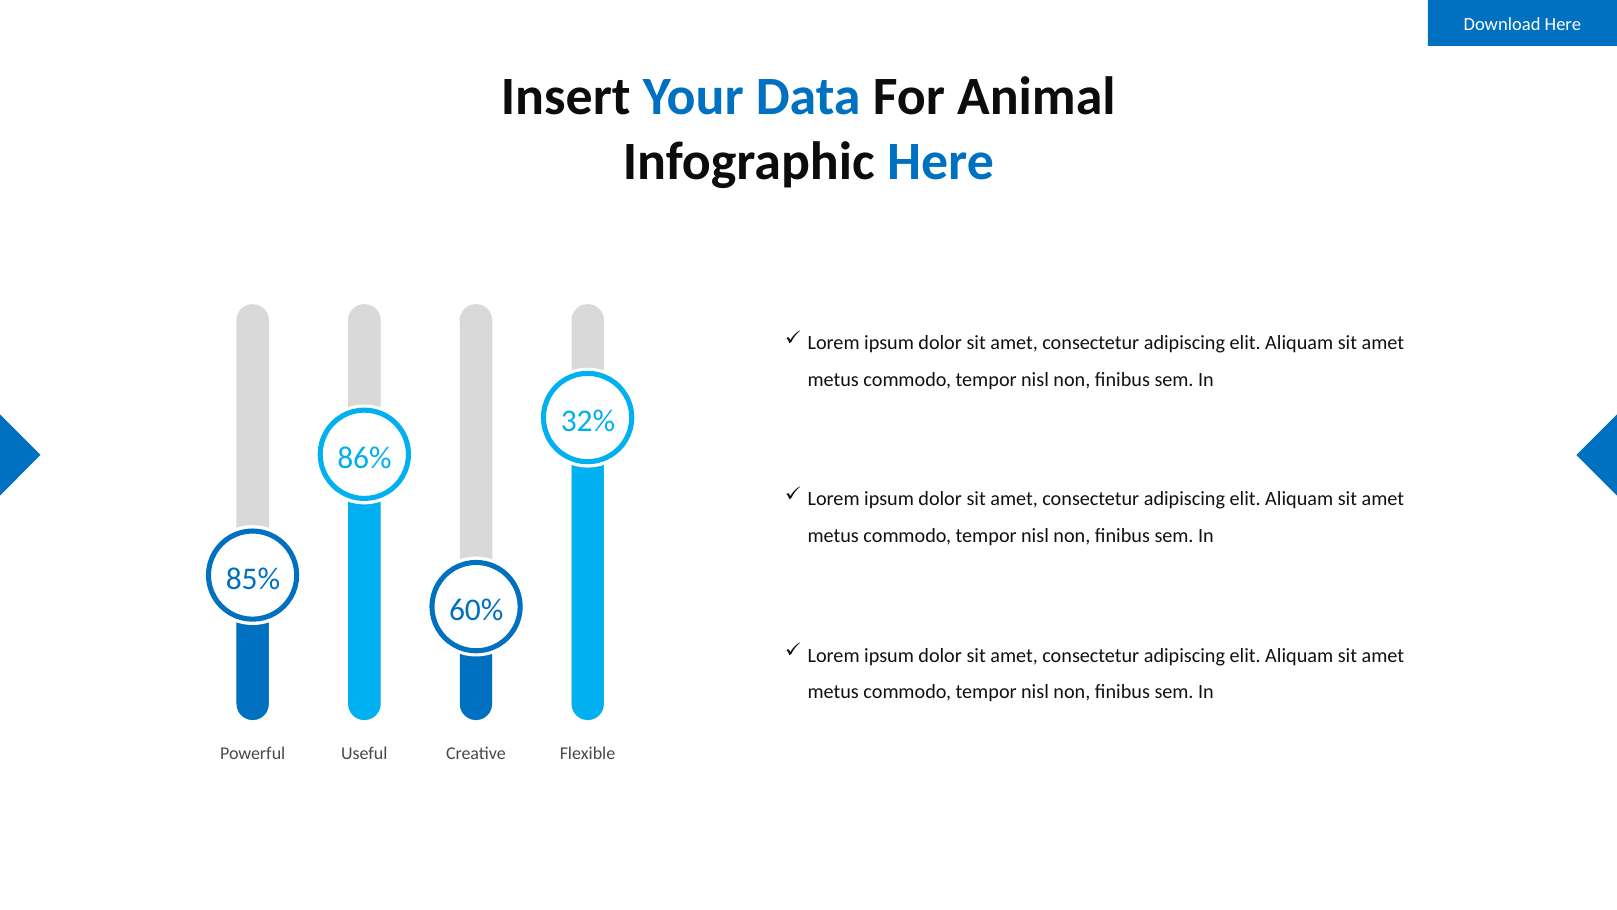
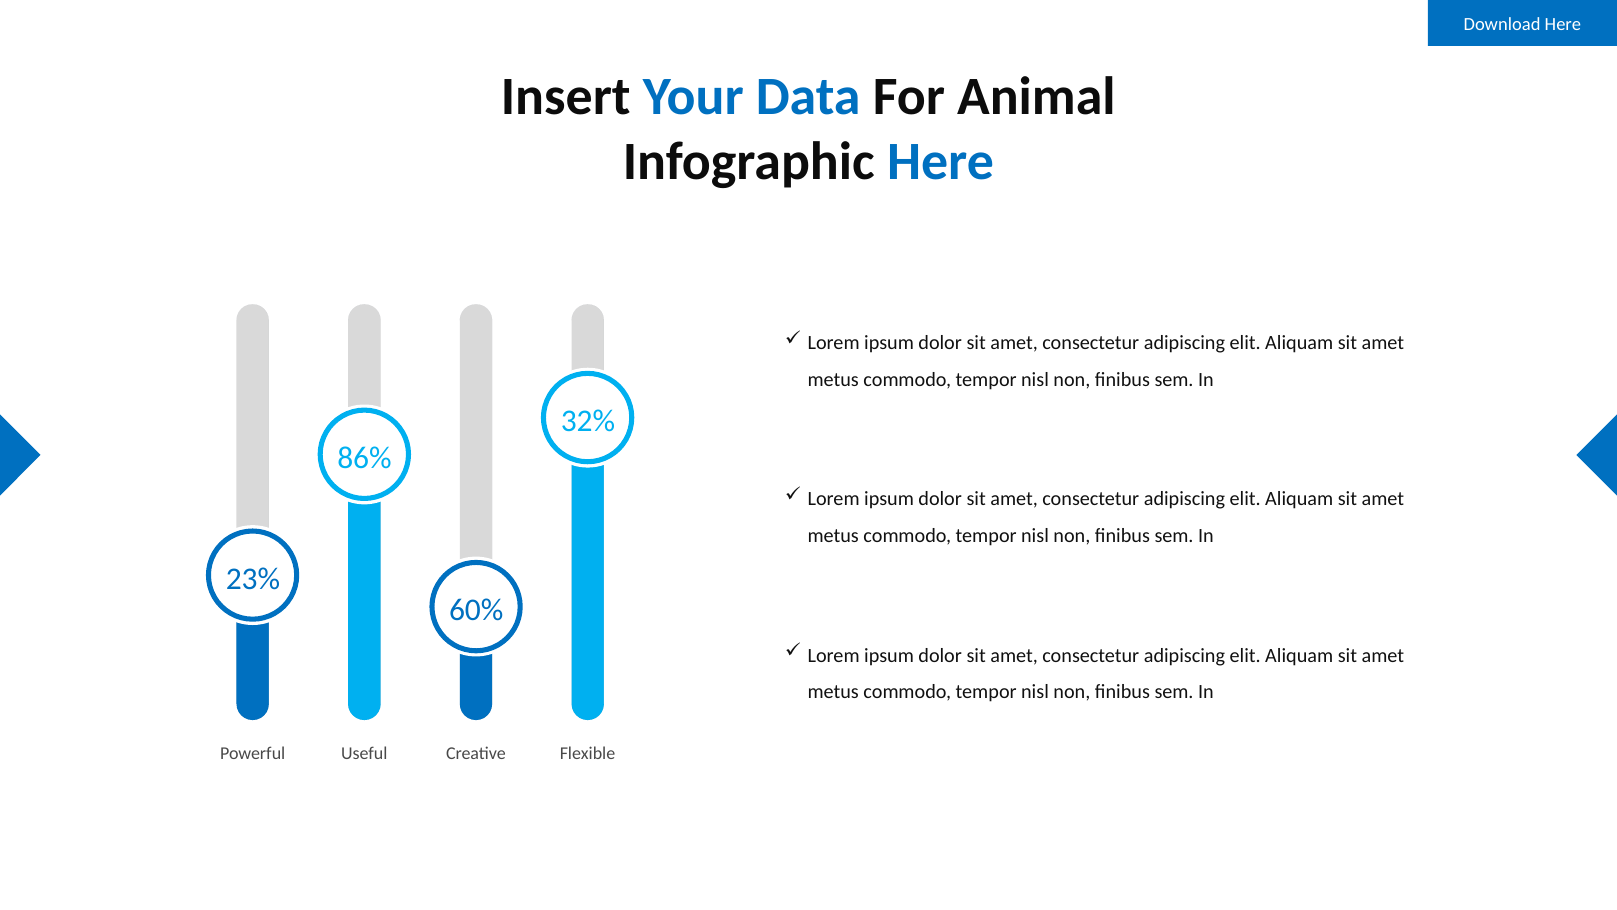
85%: 85% -> 23%
